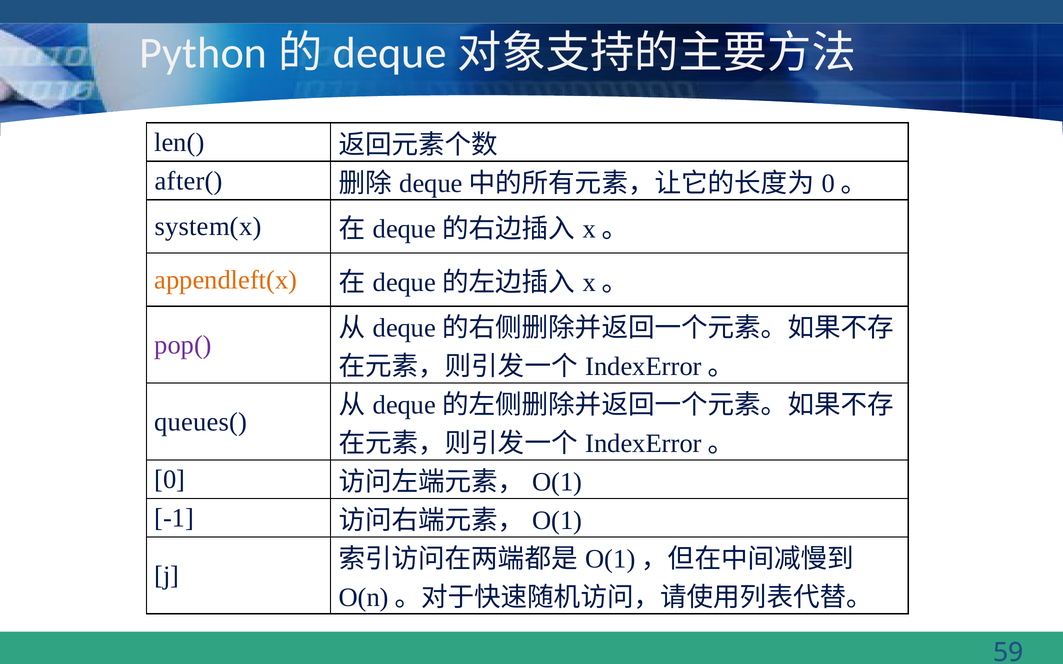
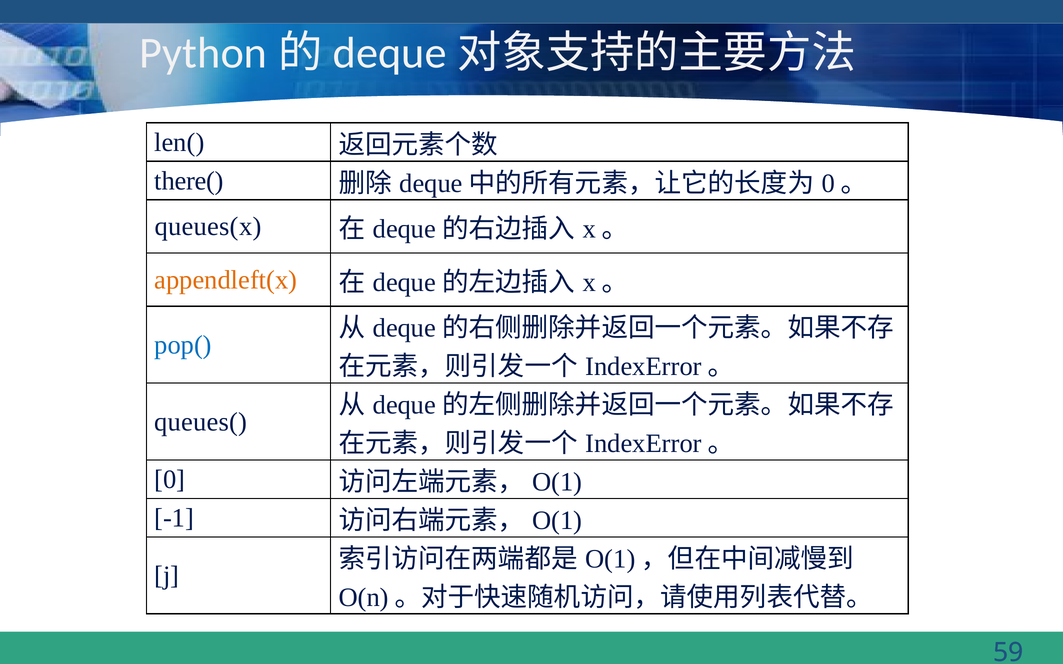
after(: after( -> there(
system(x: system(x -> queues(x
pop( colour: purple -> blue
